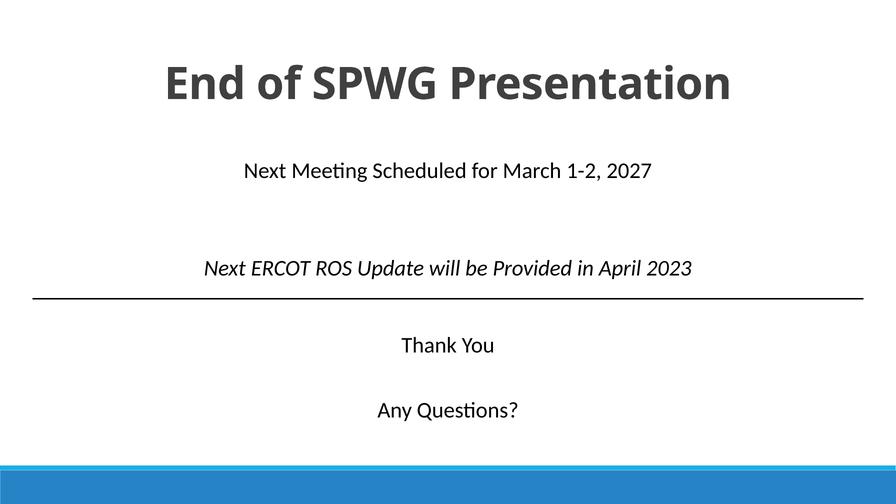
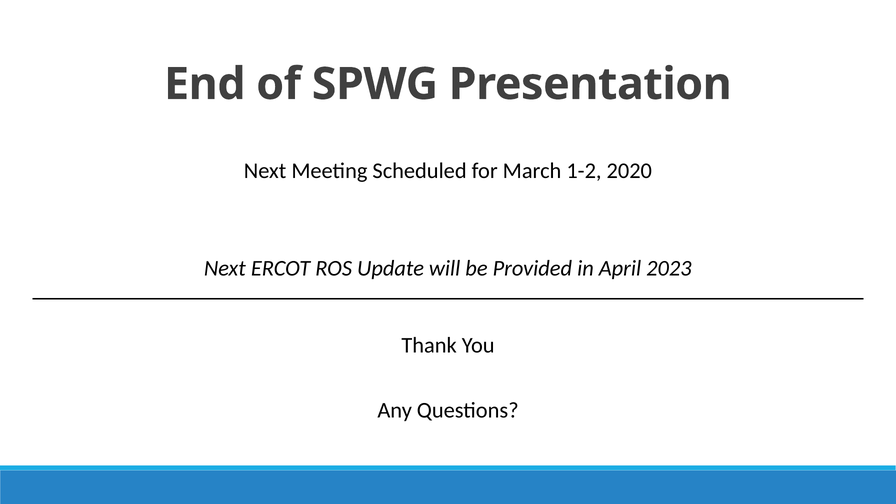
2027: 2027 -> 2020
